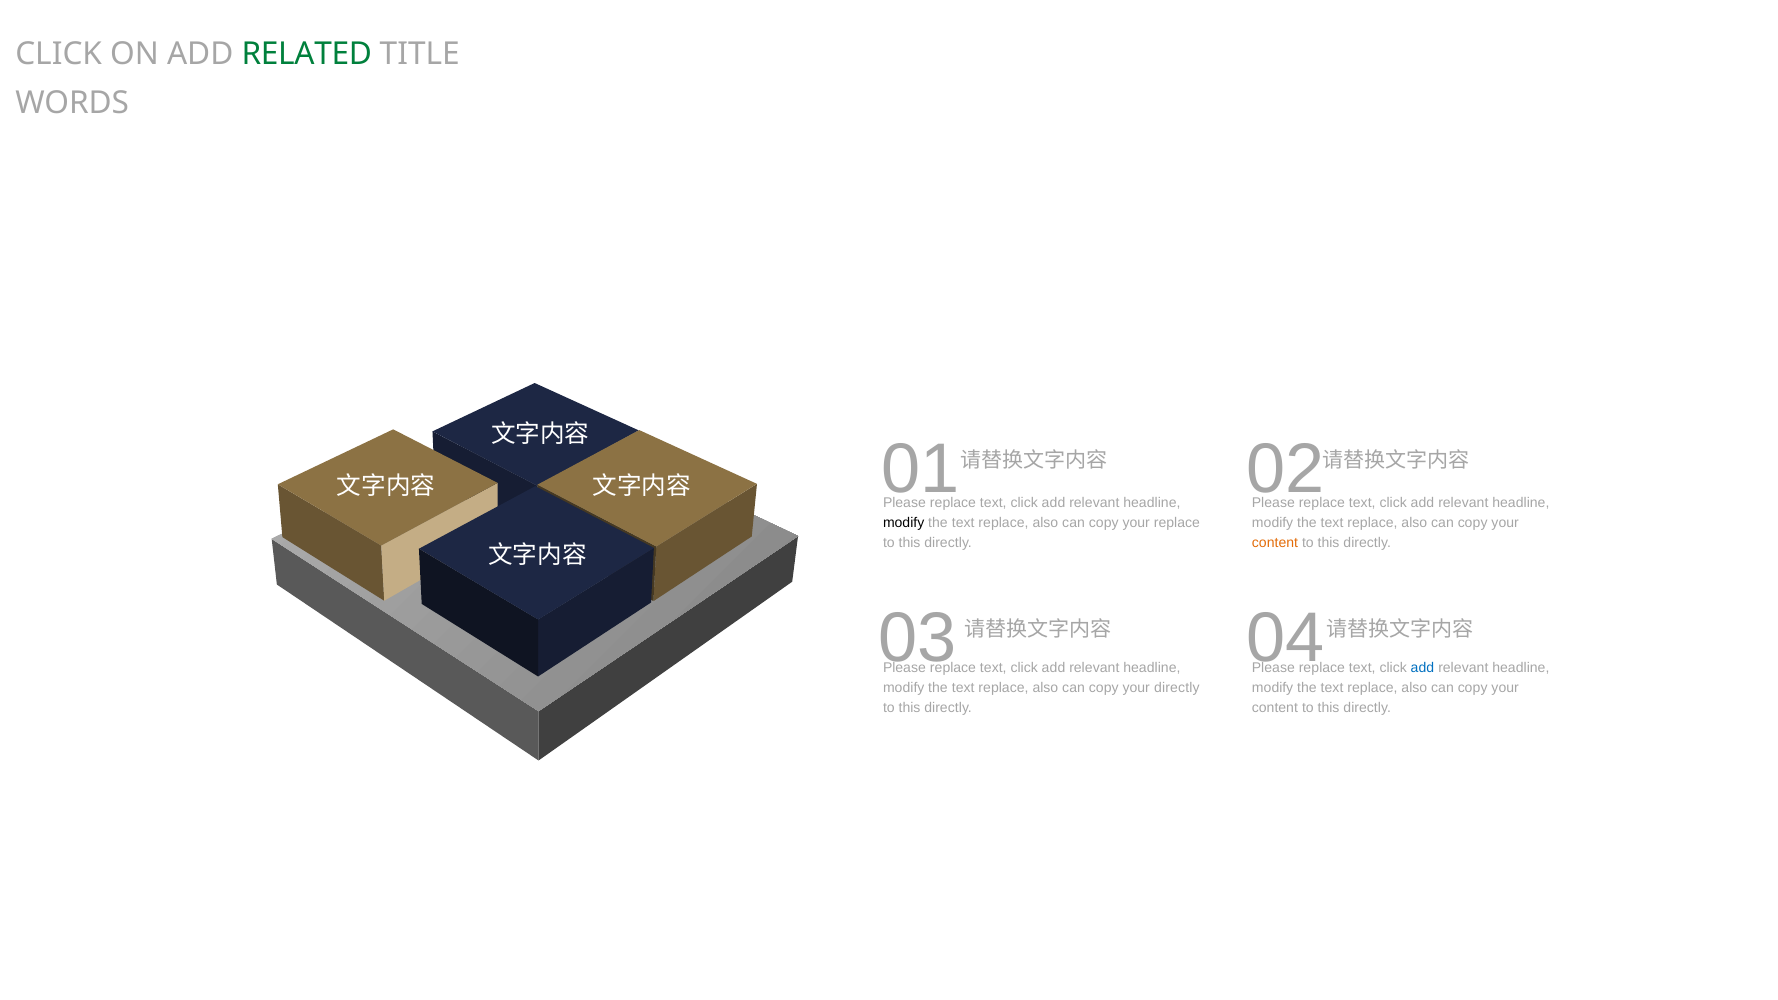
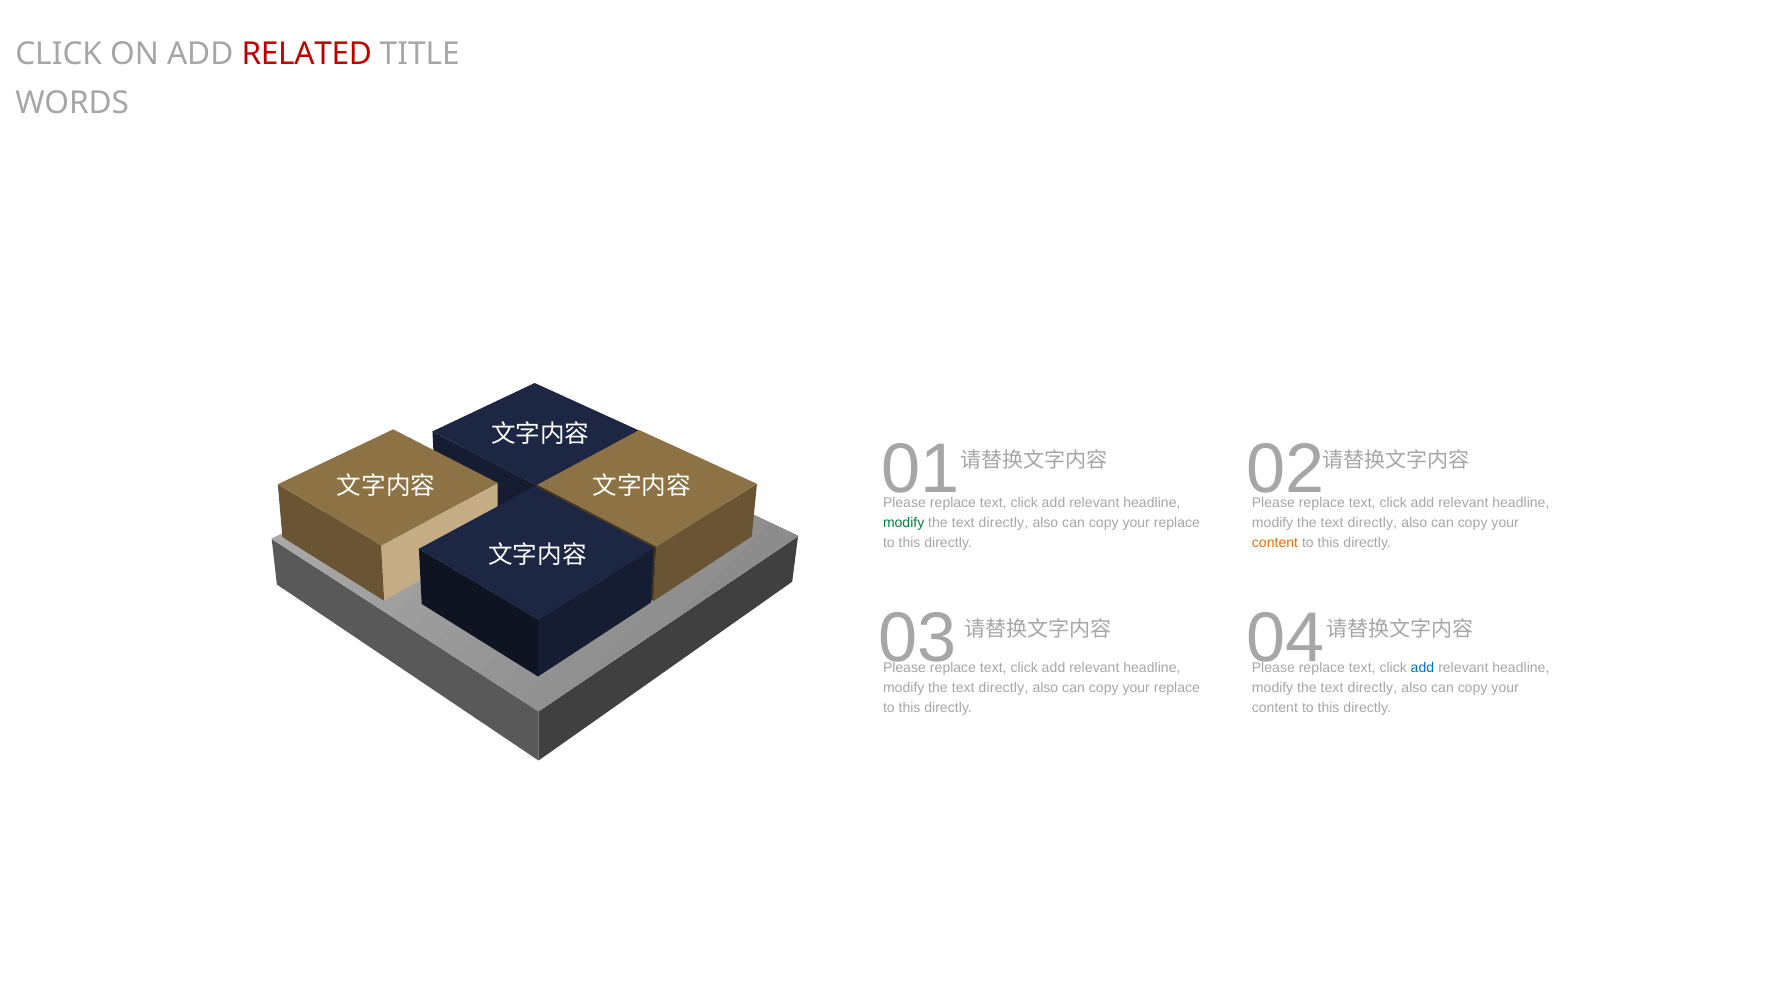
RELATED colour: green -> red
modify at (904, 523) colour: black -> green
replace at (1004, 523): replace -> directly
replace at (1372, 523): replace -> directly
replace at (1004, 688): replace -> directly
directly at (1177, 688): directly -> replace
replace at (1372, 688): replace -> directly
